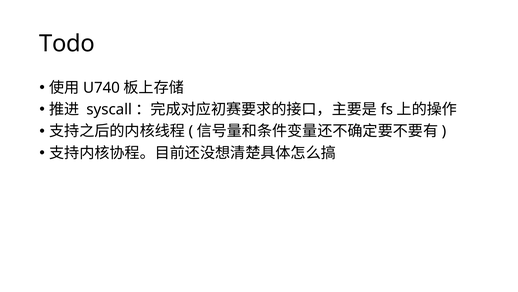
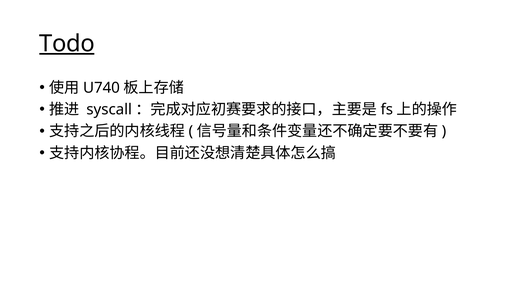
Todo underline: none -> present
